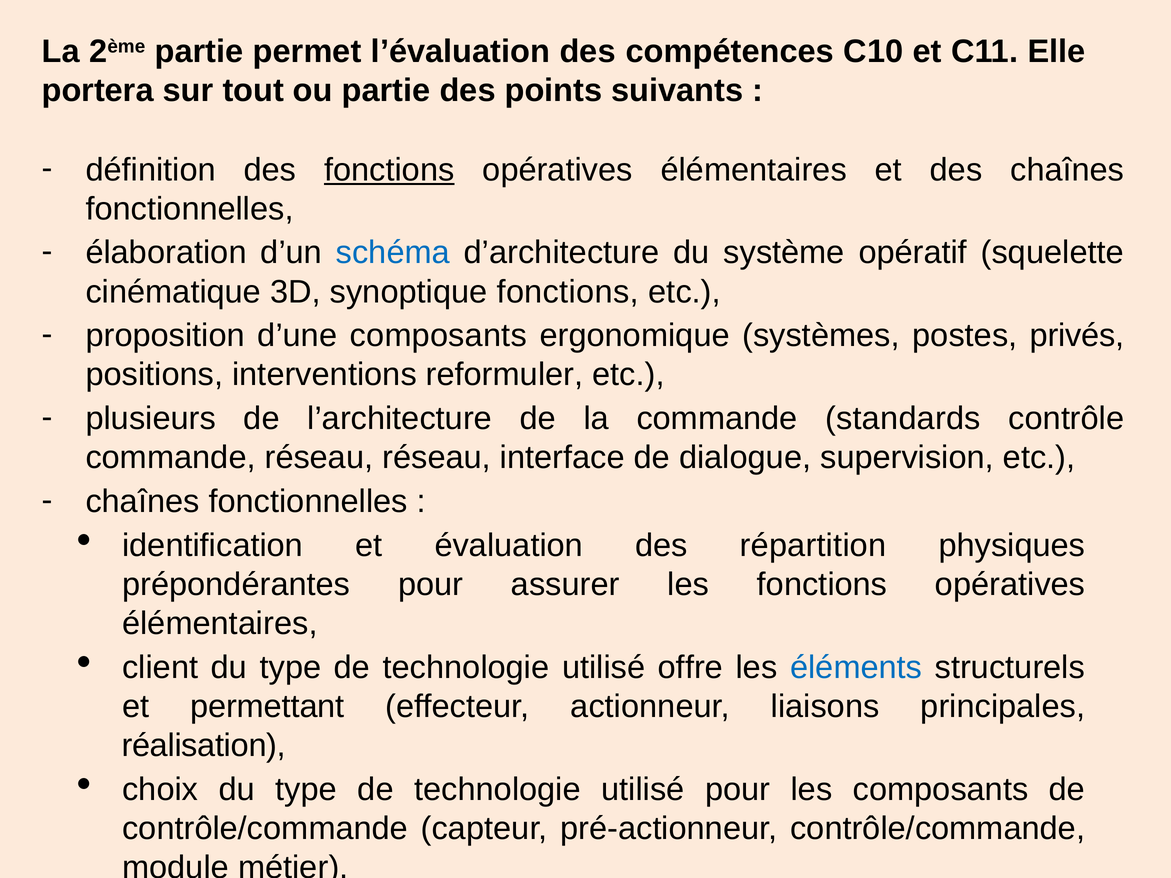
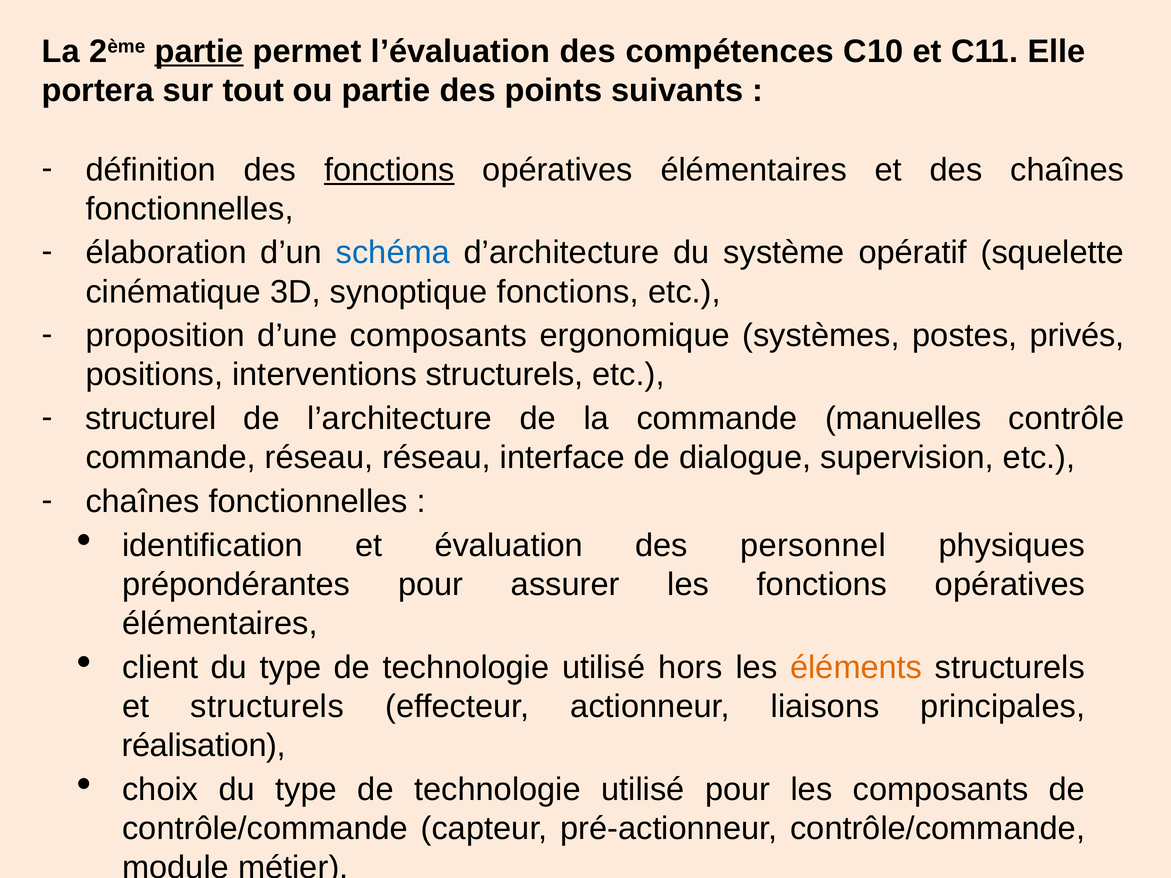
partie at (199, 52) underline: none -> present
interventions reformuler: reformuler -> structurels
plusieurs: plusieurs -> structurel
standards: standards -> manuelles
répartition: répartition -> personnel
offre: offre -> hors
éléments colour: blue -> orange
et permettant: permettant -> structurels
